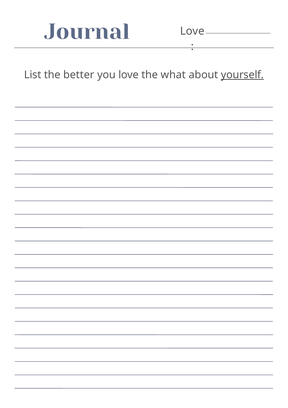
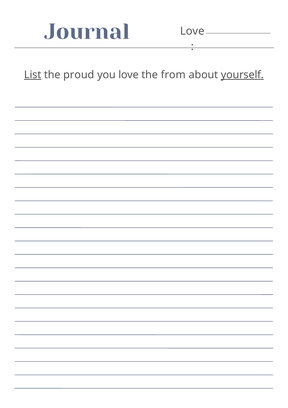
List underline: none -> present
better: better -> proud
what: what -> from
